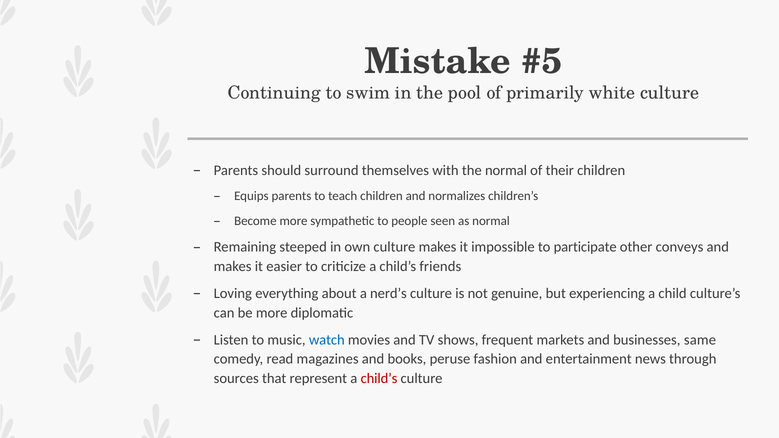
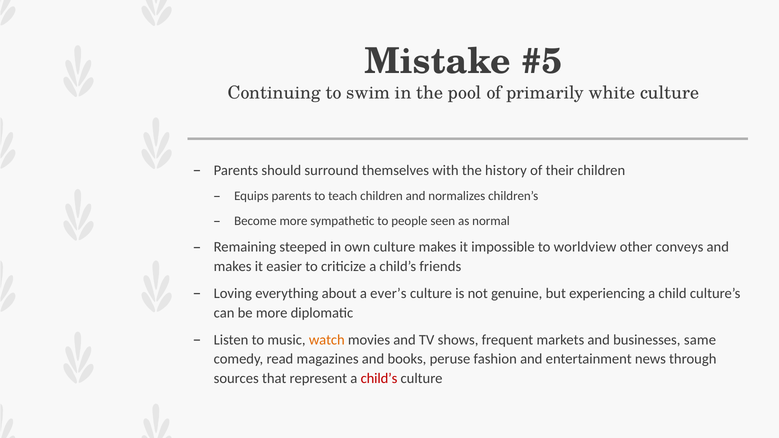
the normal: normal -> history
participate: participate -> worldview
nerd’s: nerd’s -> ever’s
watch colour: blue -> orange
